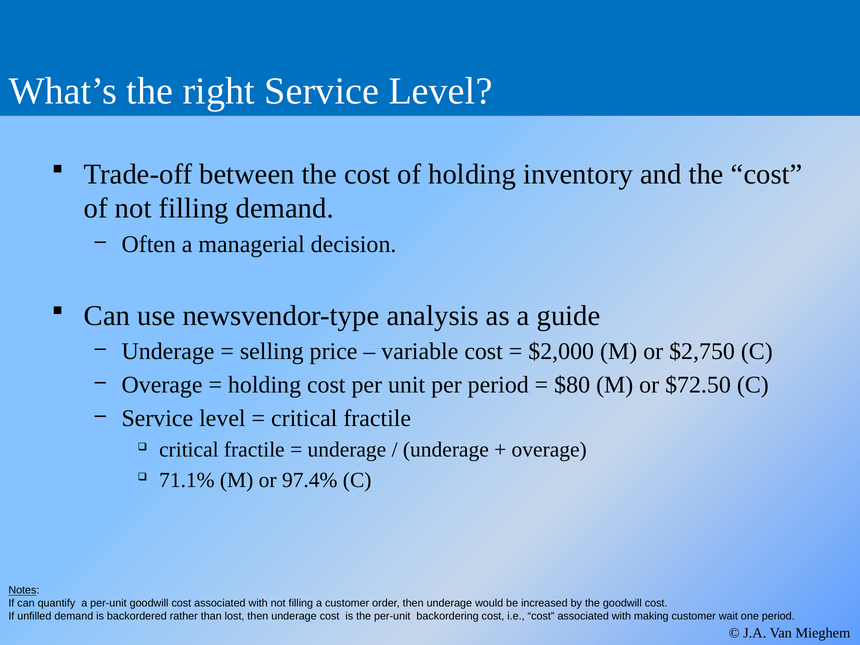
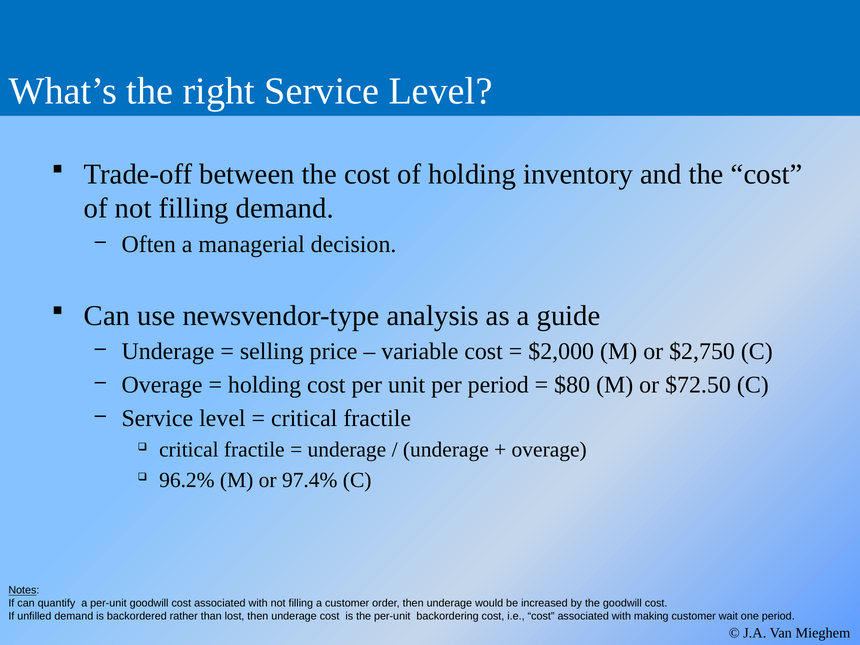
71.1%: 71.1% -> 96.2%
